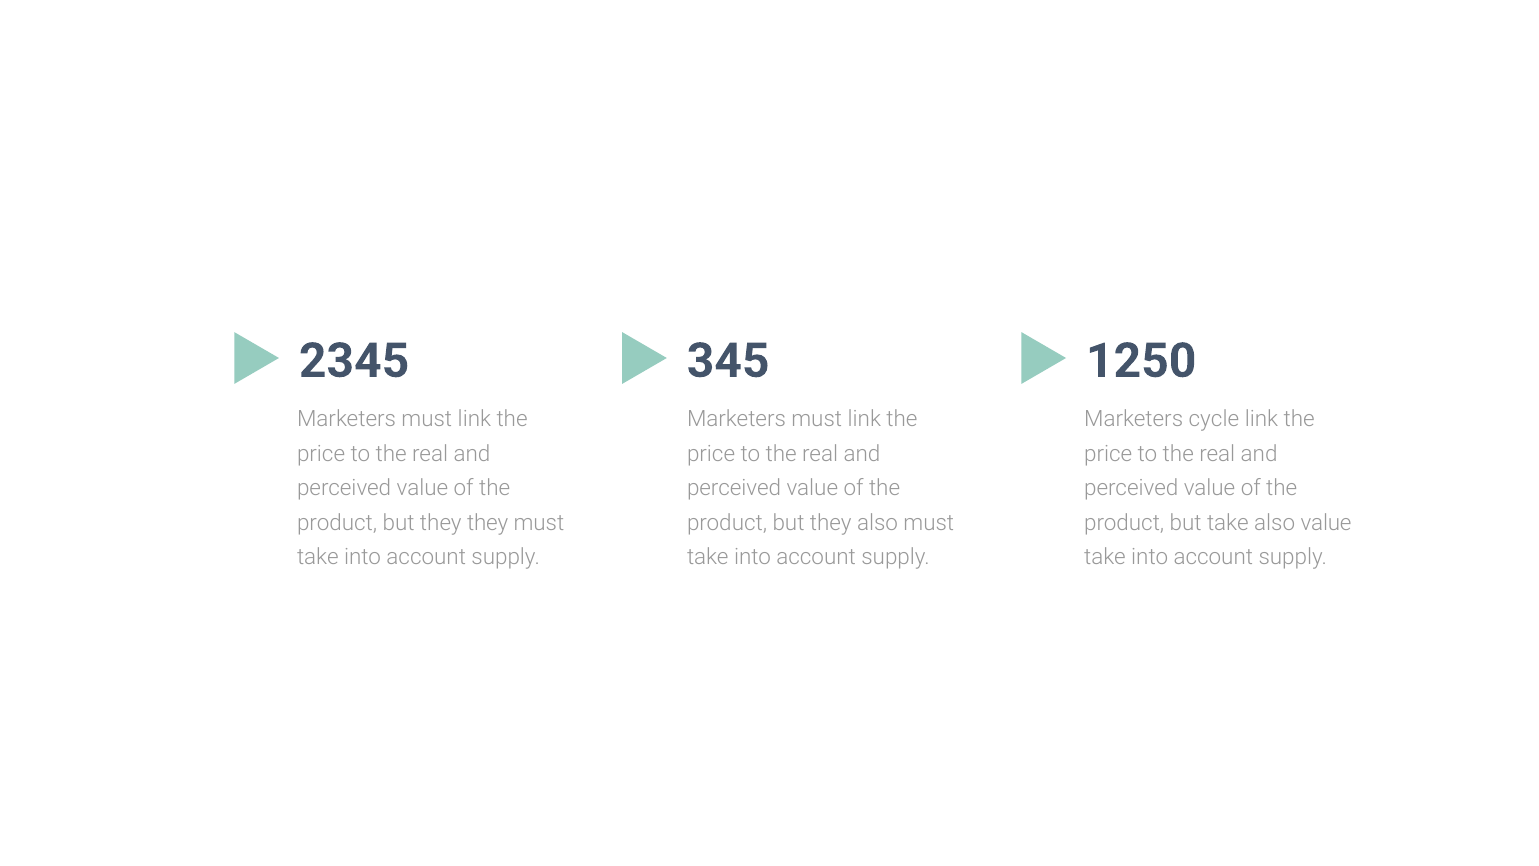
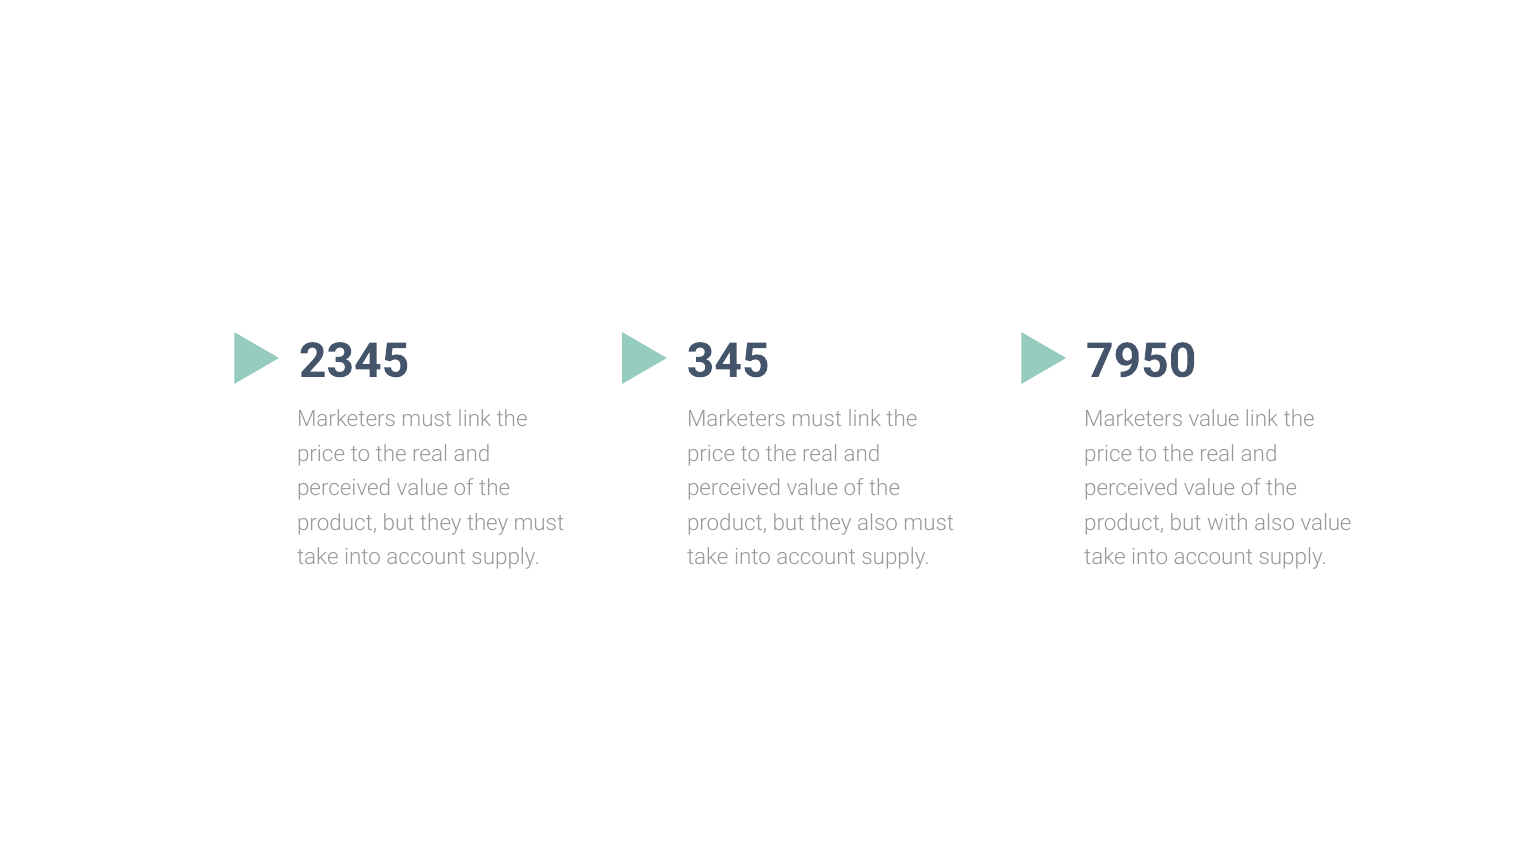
1250: 1250 -> 7950
Marketers cycle: cycle -> value
but take: take -> with
